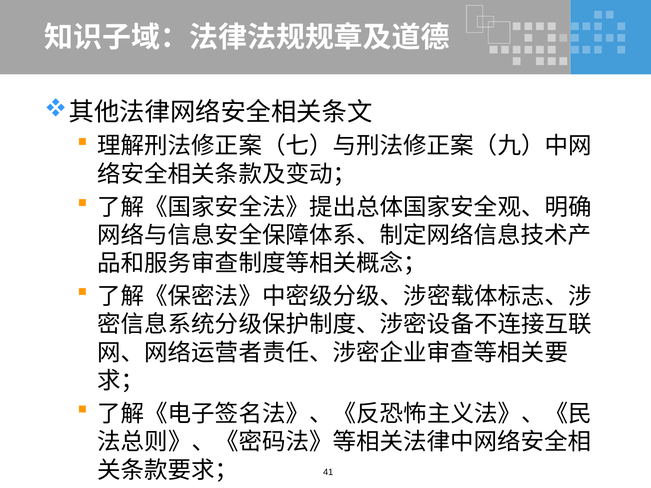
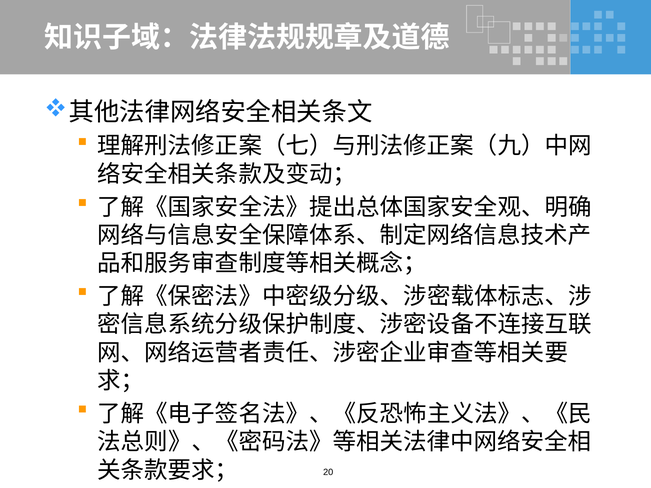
41: 41 -> 20
